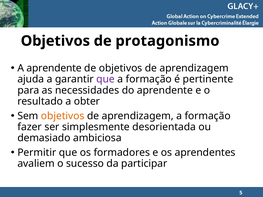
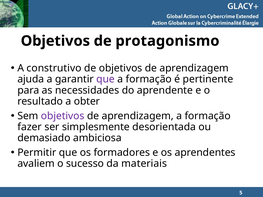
A aprendente: aprendente -> construtivo
objetivos at (63, 116) colour: orange -> purple
participar: participar -> materiais
